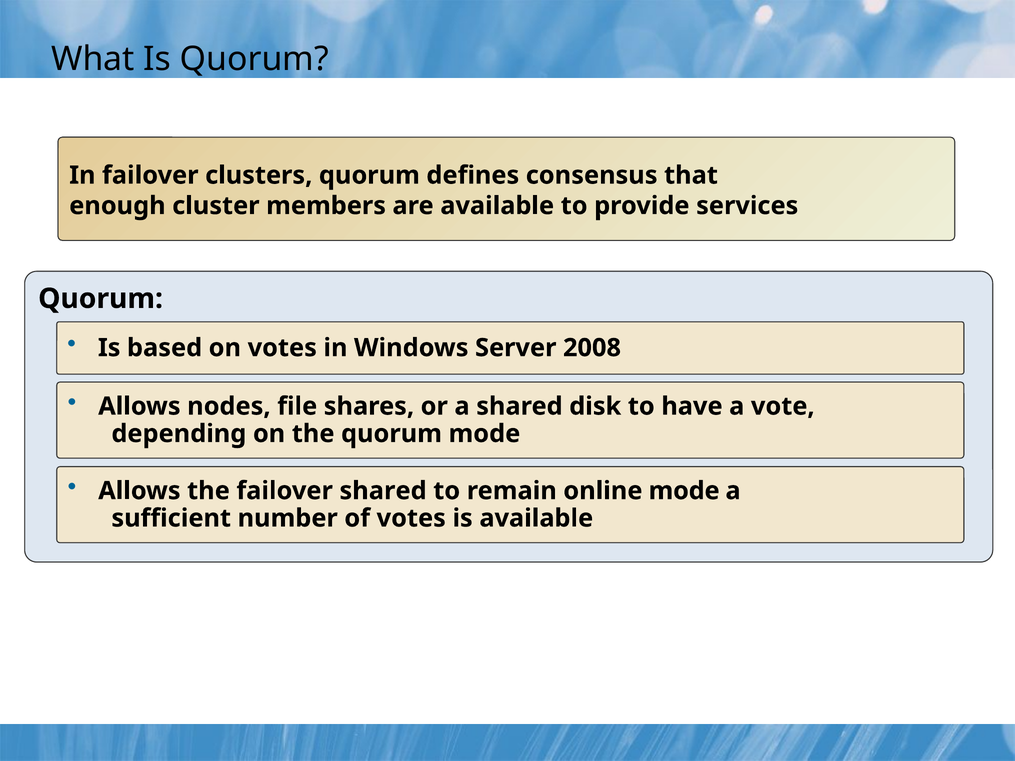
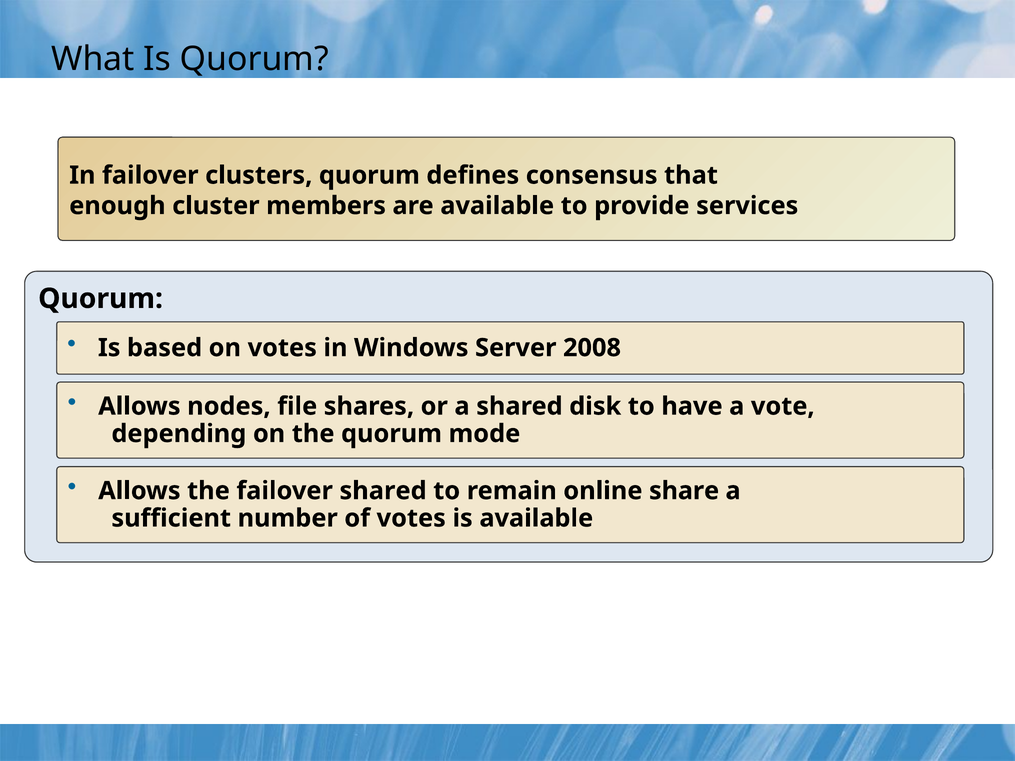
online mode: mode -> share
